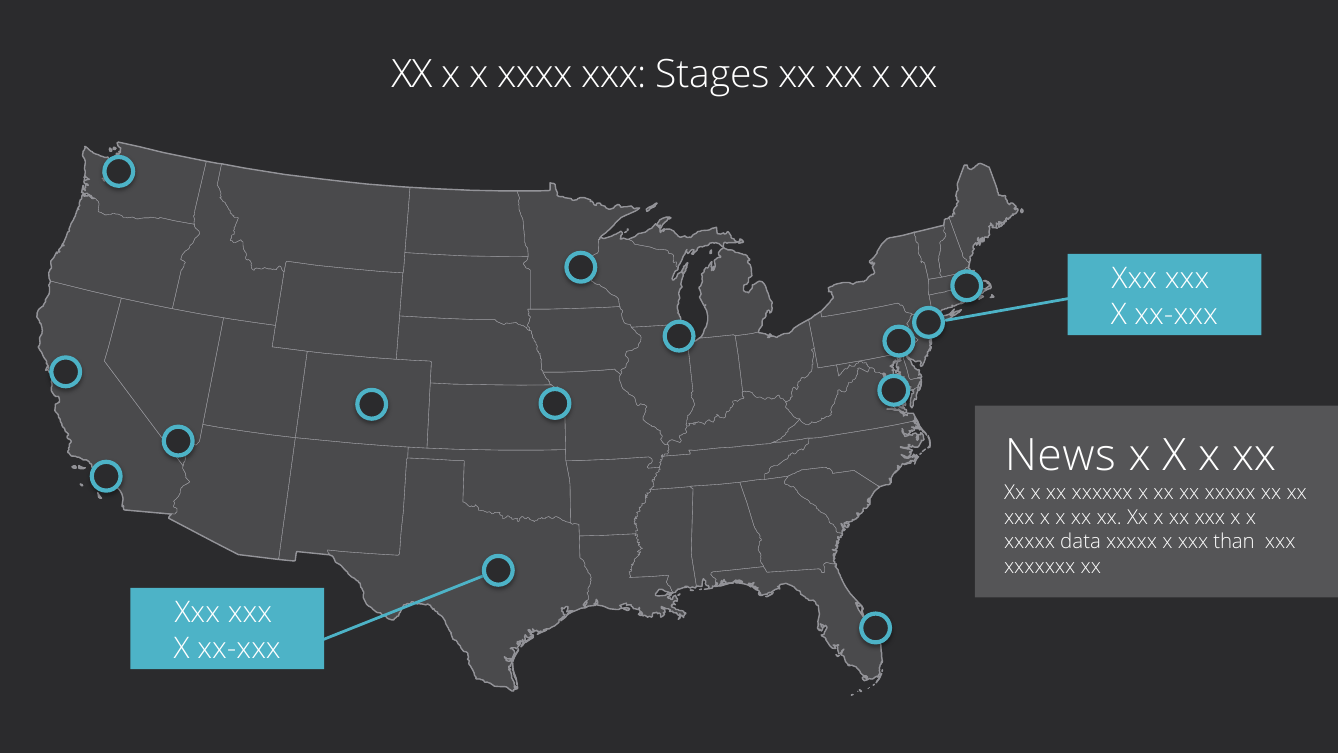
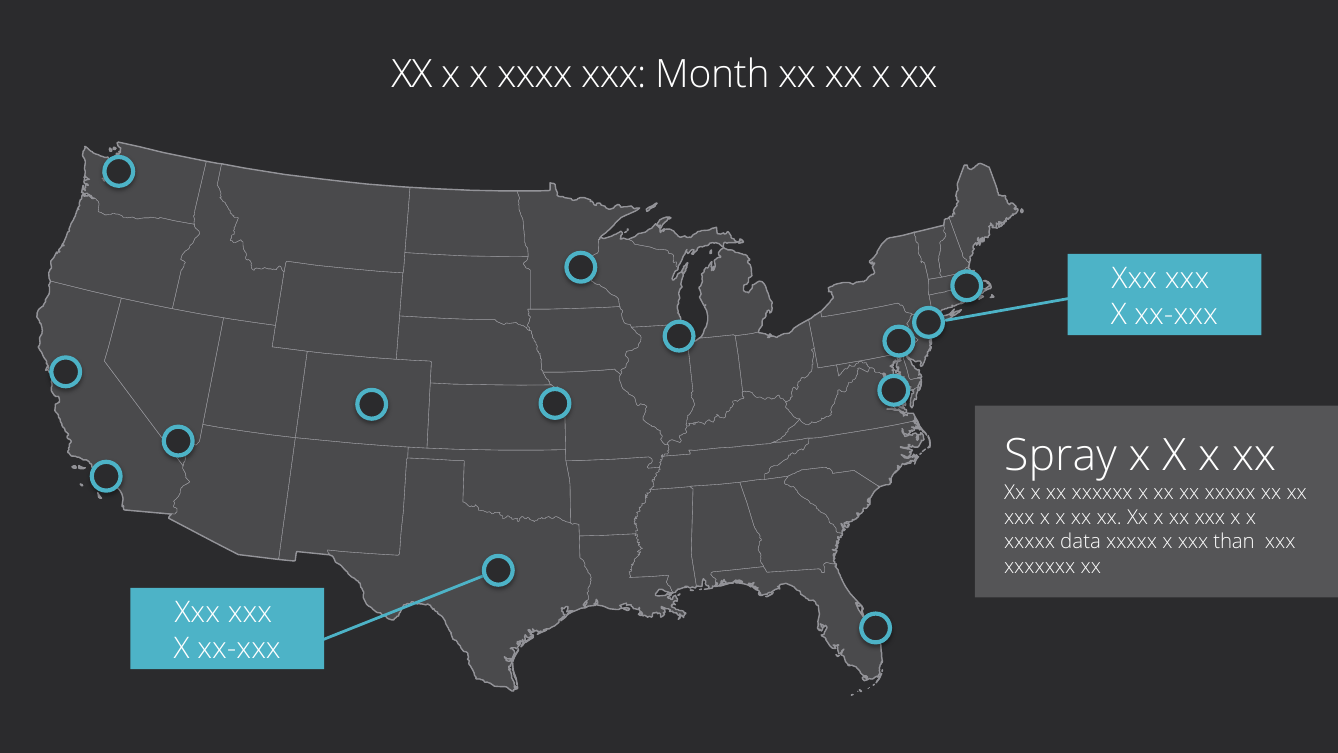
Stages: Stages -> Month
News: News -> Spray
